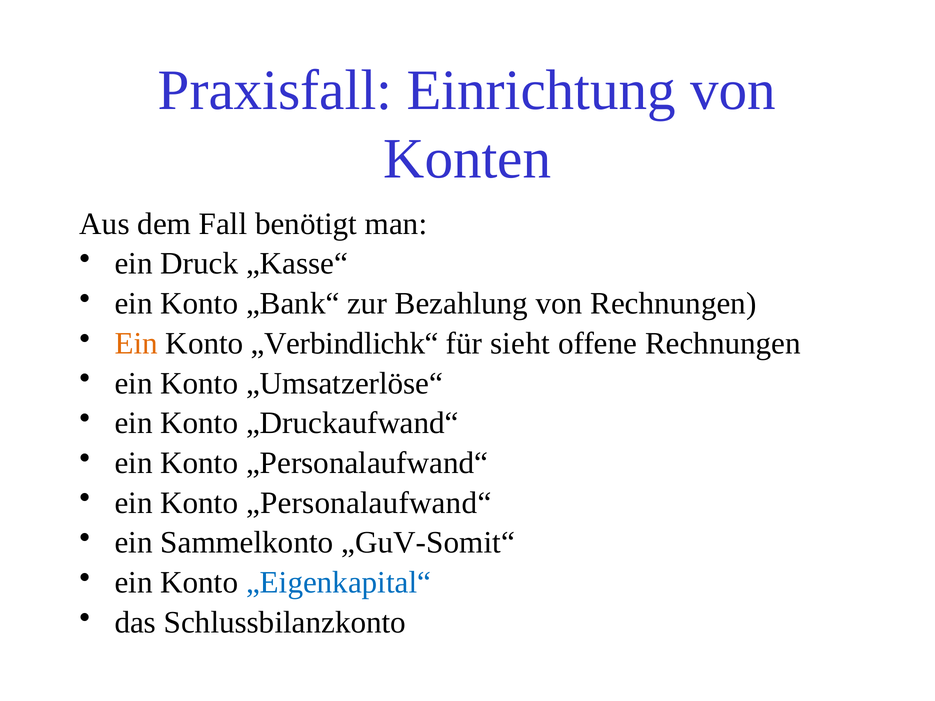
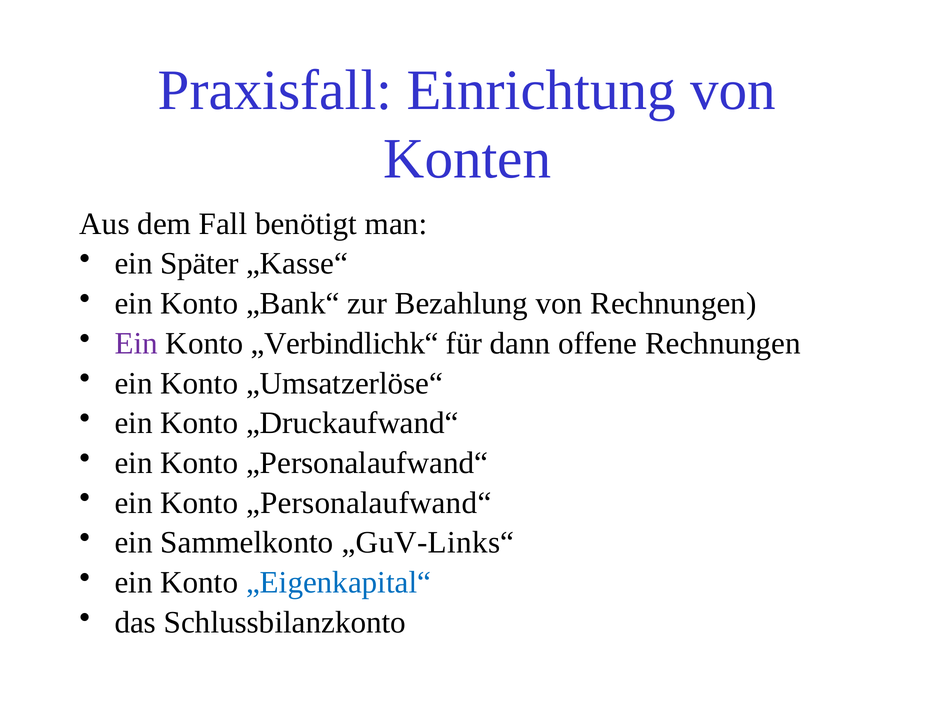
Druck: Druck -> Später
Ein at (136, 344) colour: orange -> purple
sieht: sieht -> dann
„GuV-Somit“: „GuV-Somit“ -> „GuV-Links“
